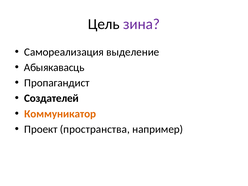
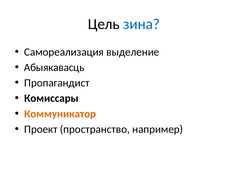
зина colour: purple -> blue
Создателей: Создателей -> Комиссары
пространства: пространства -> пространство
